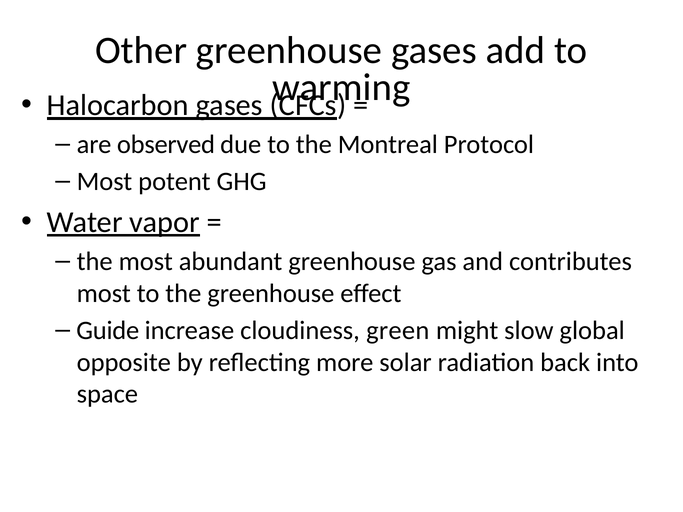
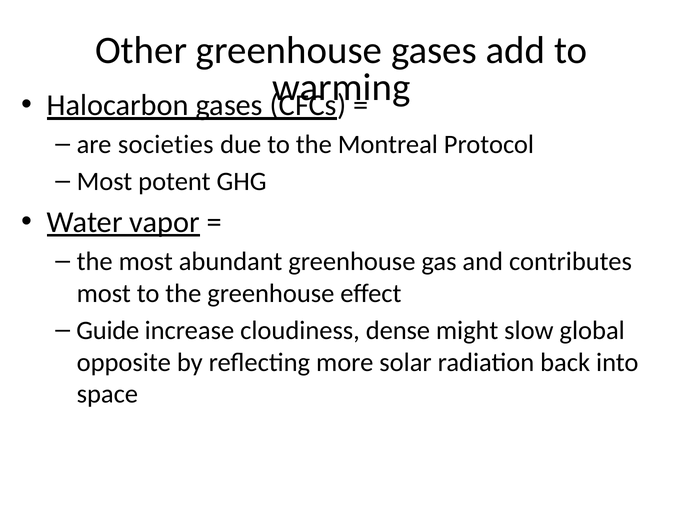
observed: observed -> societies
green: green -> dense
